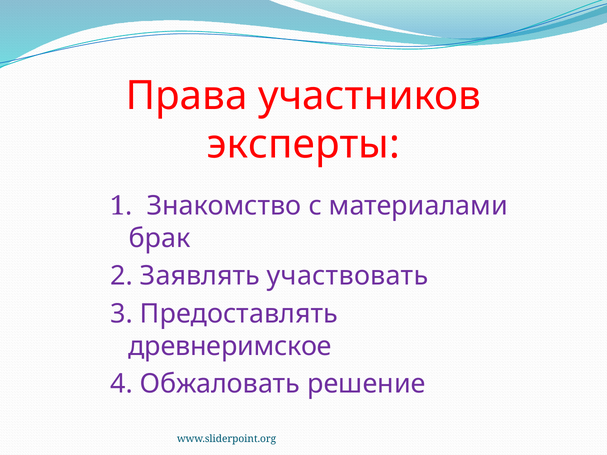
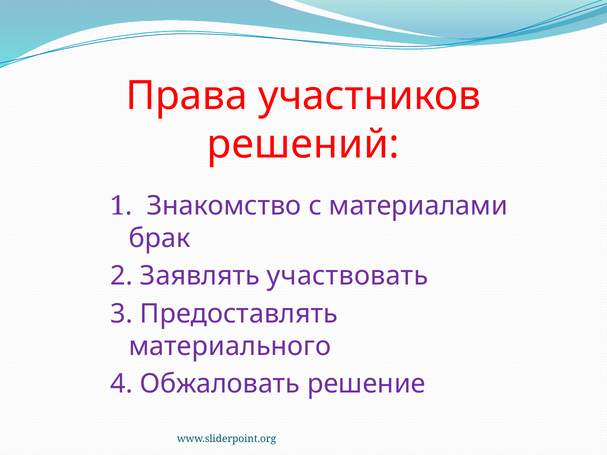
эксперты: эксперты -> решений
древнеримское: древнеримское -> материального
